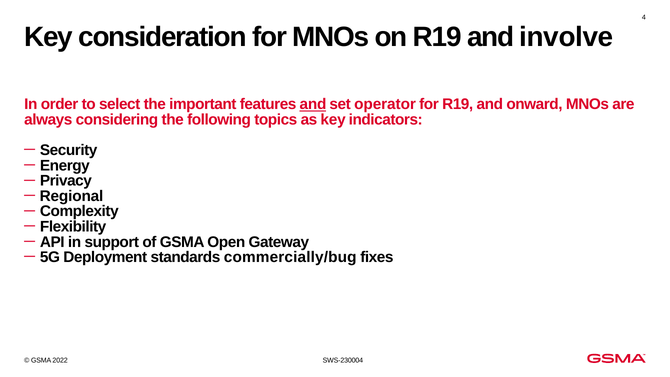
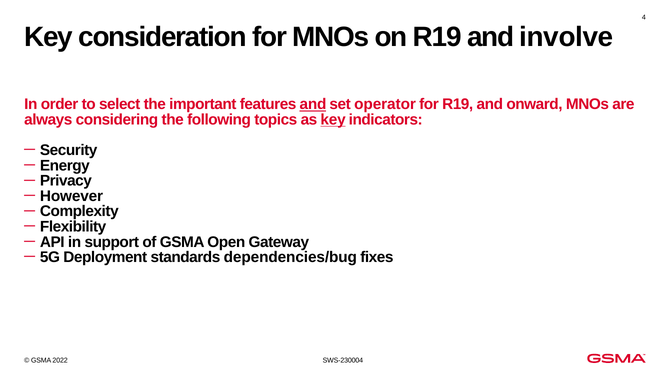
key at (333, 120) underline: none -> present
Regional: Regional -> However
commercially/bug: commercially/bug -> dependencies/bug
